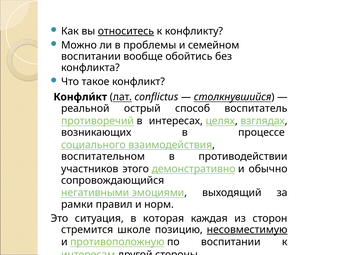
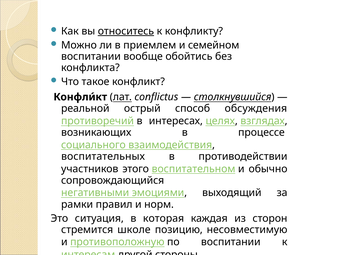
проблемы: проблемы -> приемлем
воспитатель: воспитатель -> обсуждения
воспитательном: воспитательном -> воспитательных
демонстративно: демонстративно -> воспитательном
несовместимую underline: present -> none
